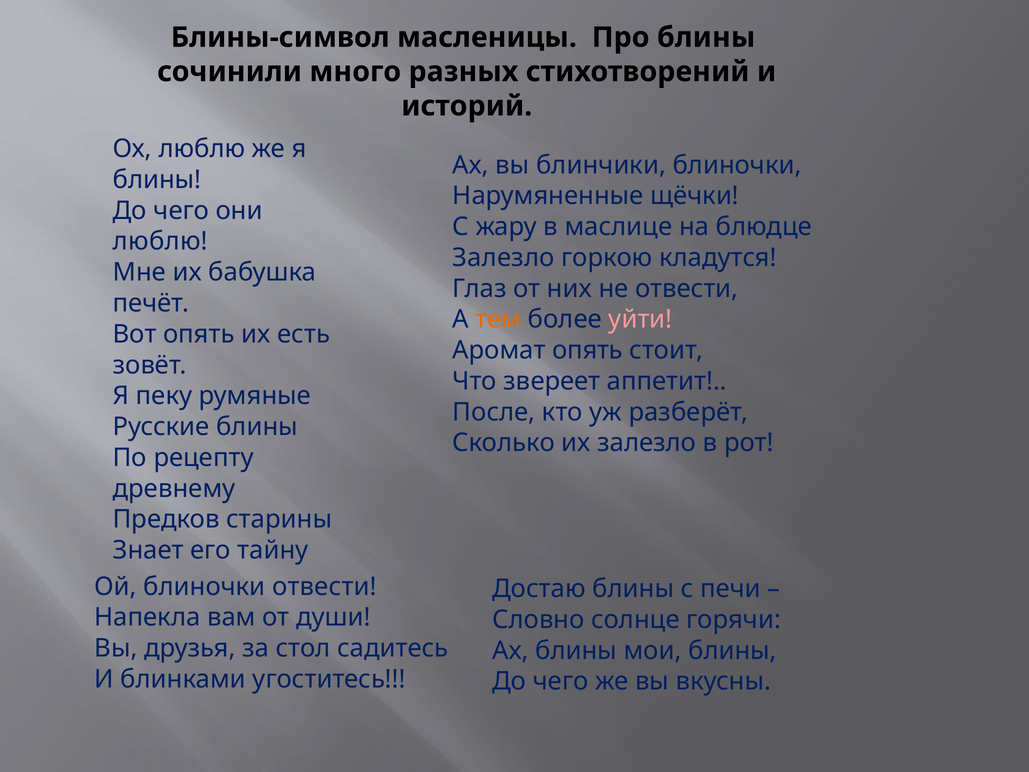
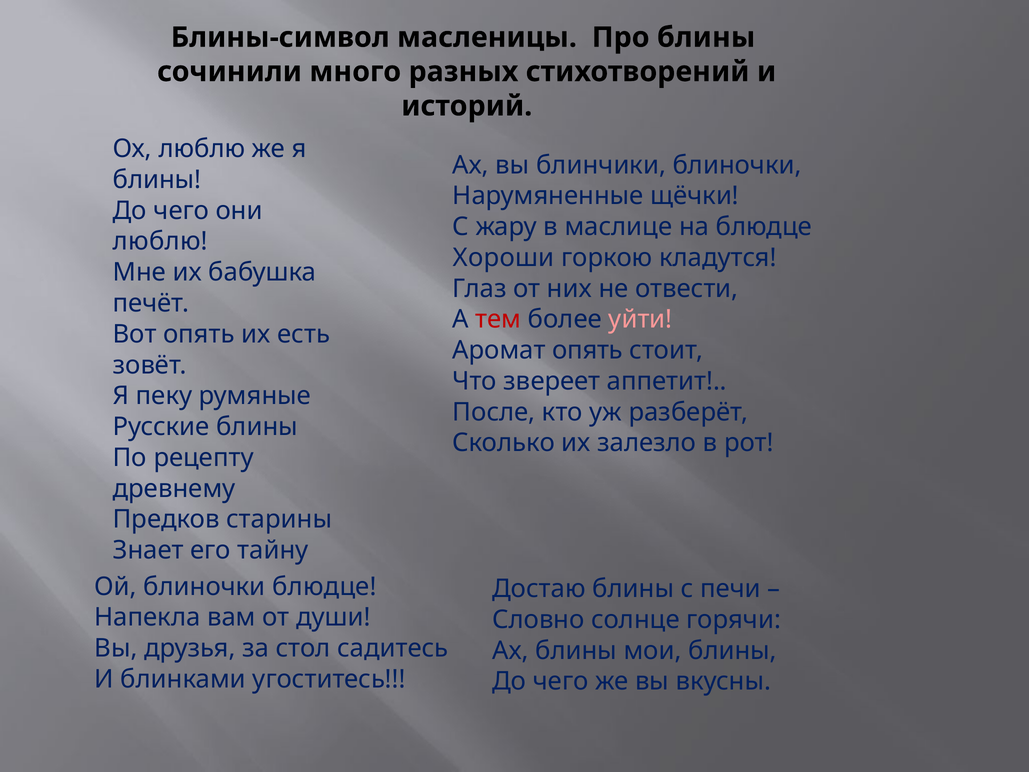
Залезло at (504, 258): Залезло -> Хороши
тем colour: orange -> red
блиночки отвести: отвести -> блюдце
